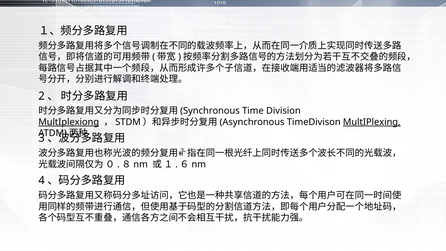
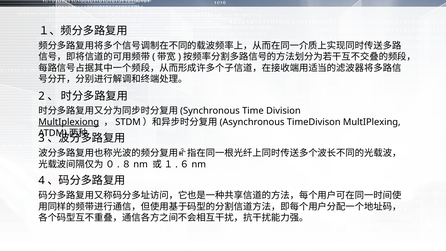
MultIPlexing underline: present -> none
